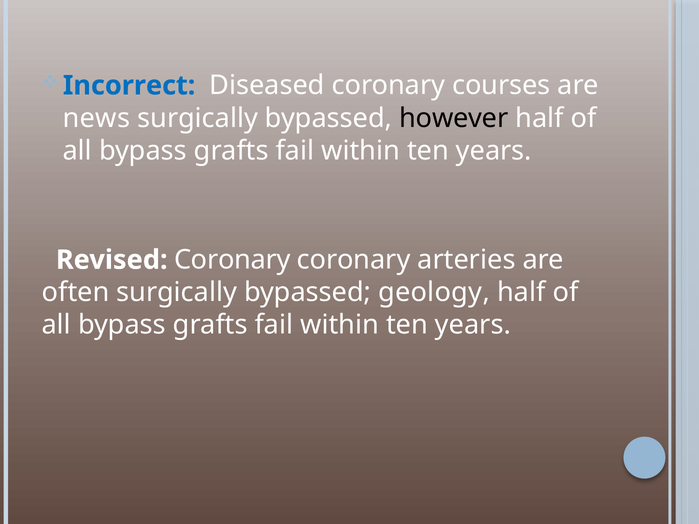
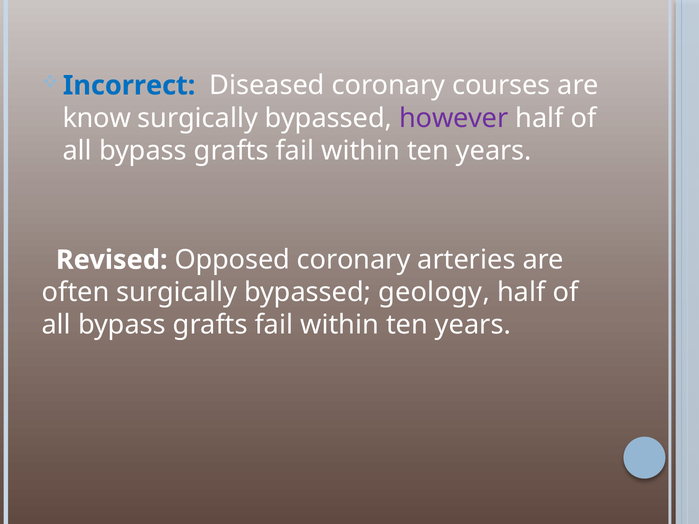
news: news -> know
however colour: black -> purple
Revised Coronary: Coronary -> Opposed
